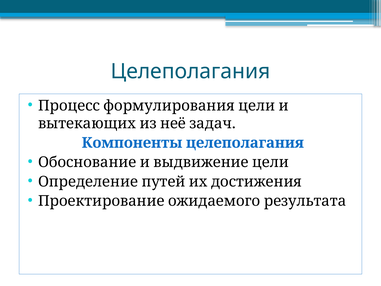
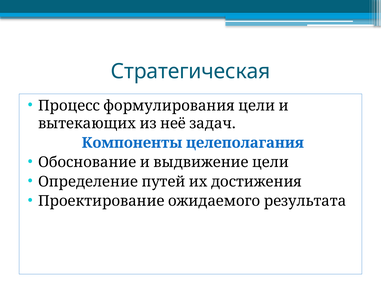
Целеполагания at (191, 71): Целеполагания -> Стратегическая
